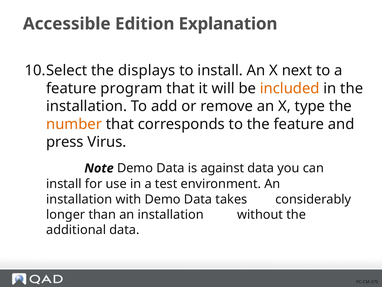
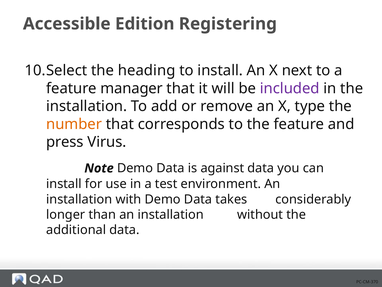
Explanation: Explanation -> Registering
displays: displays -> heading
program: program -> manager
included colour: orange -> purple
